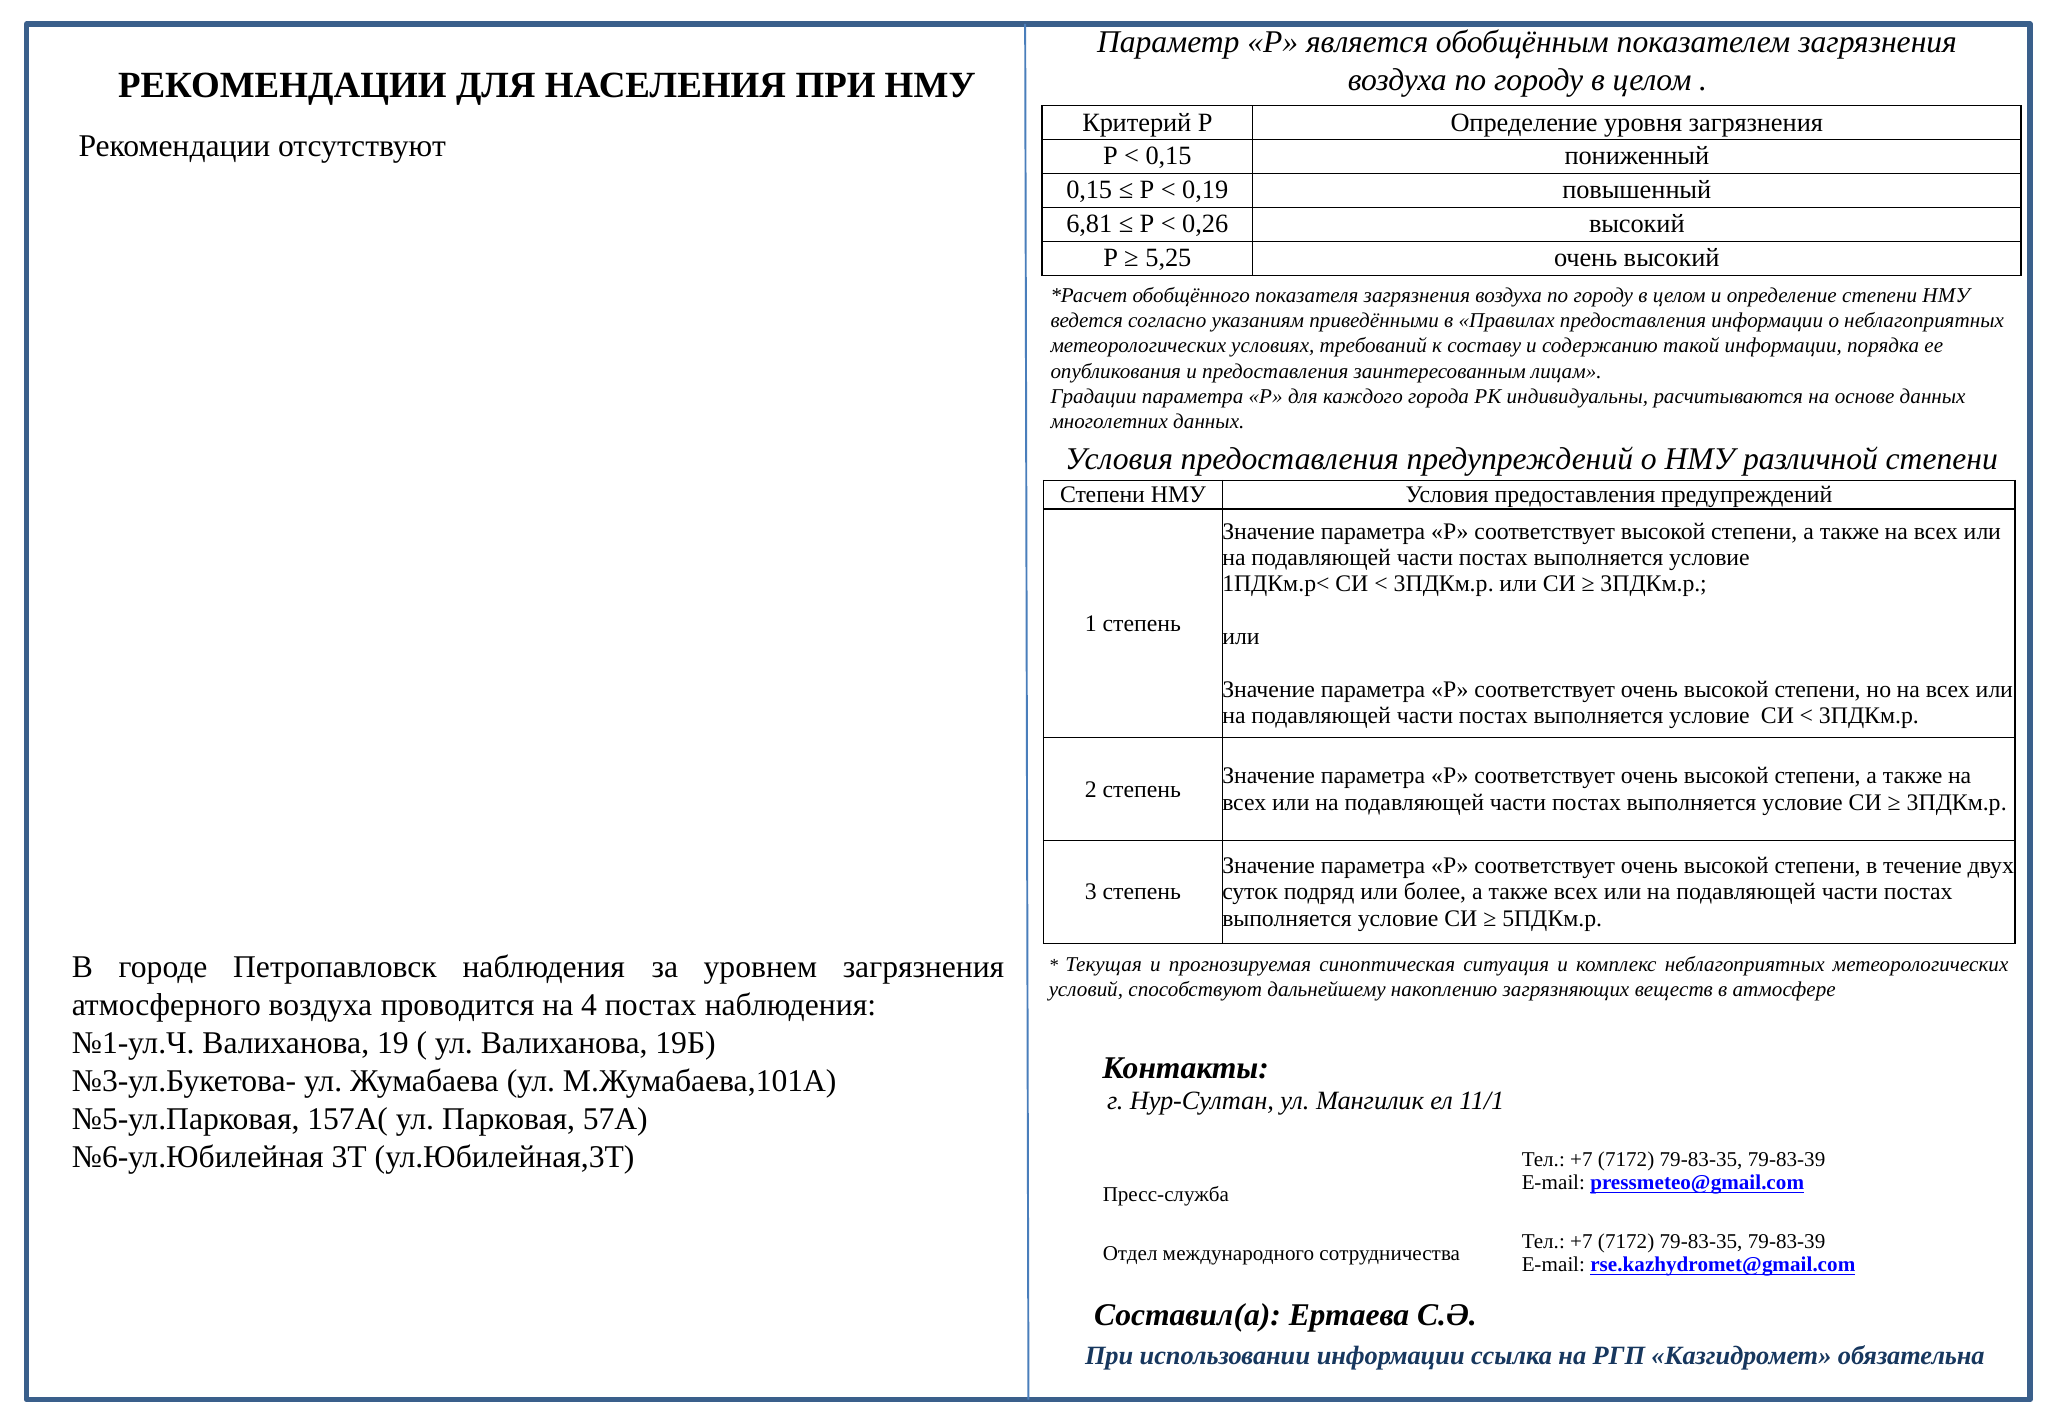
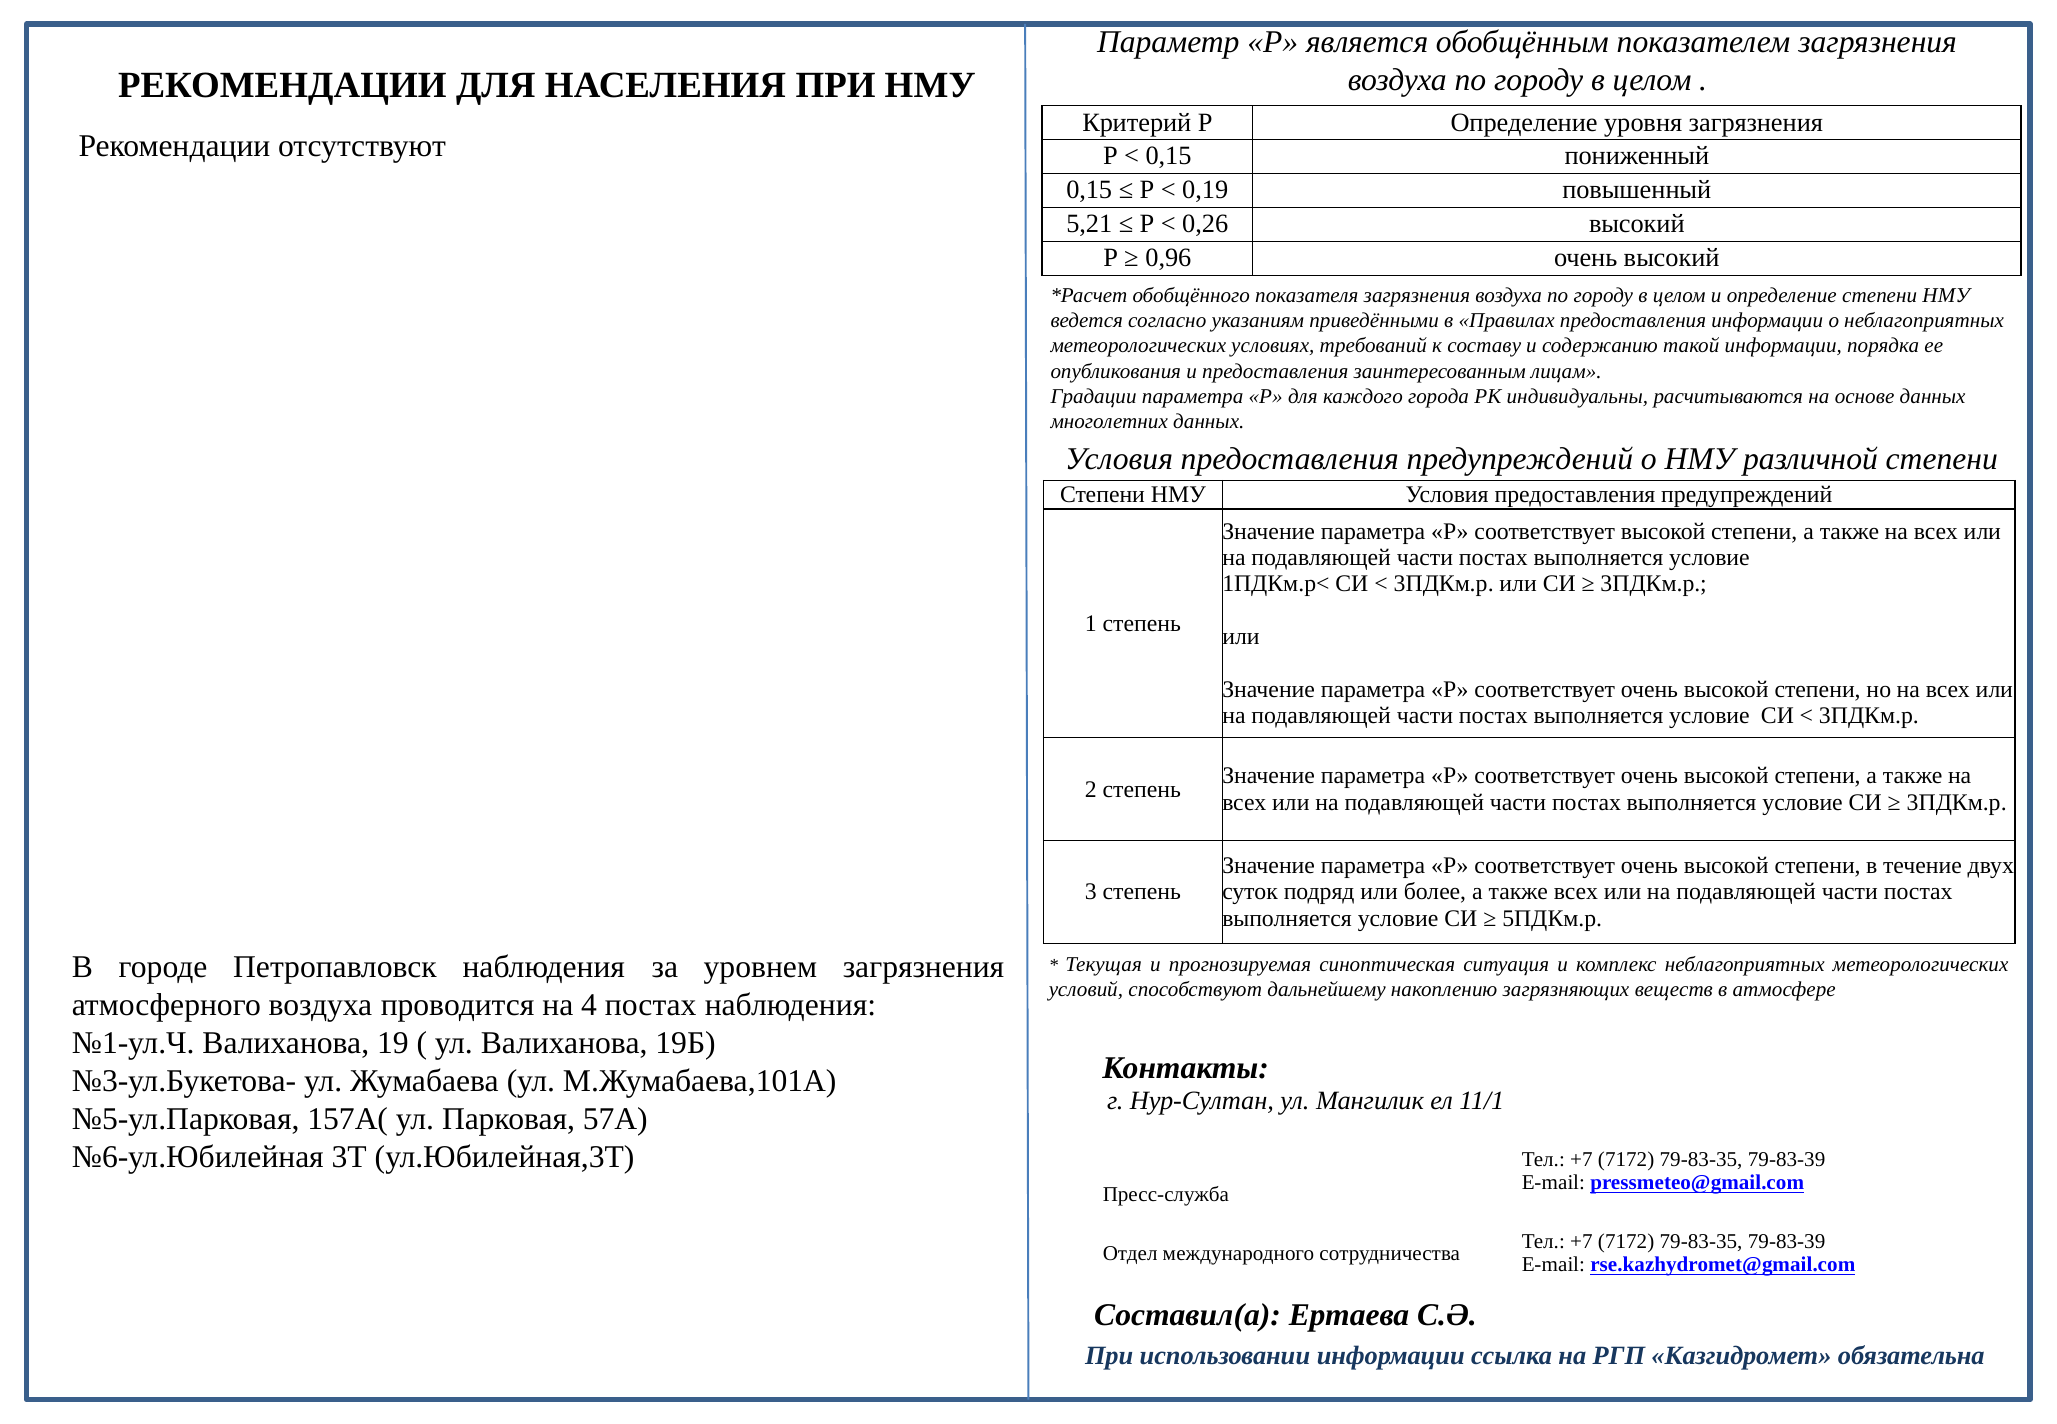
6,81: 6,81 -> 5,21
5,25: 5,25 -> 0,96
